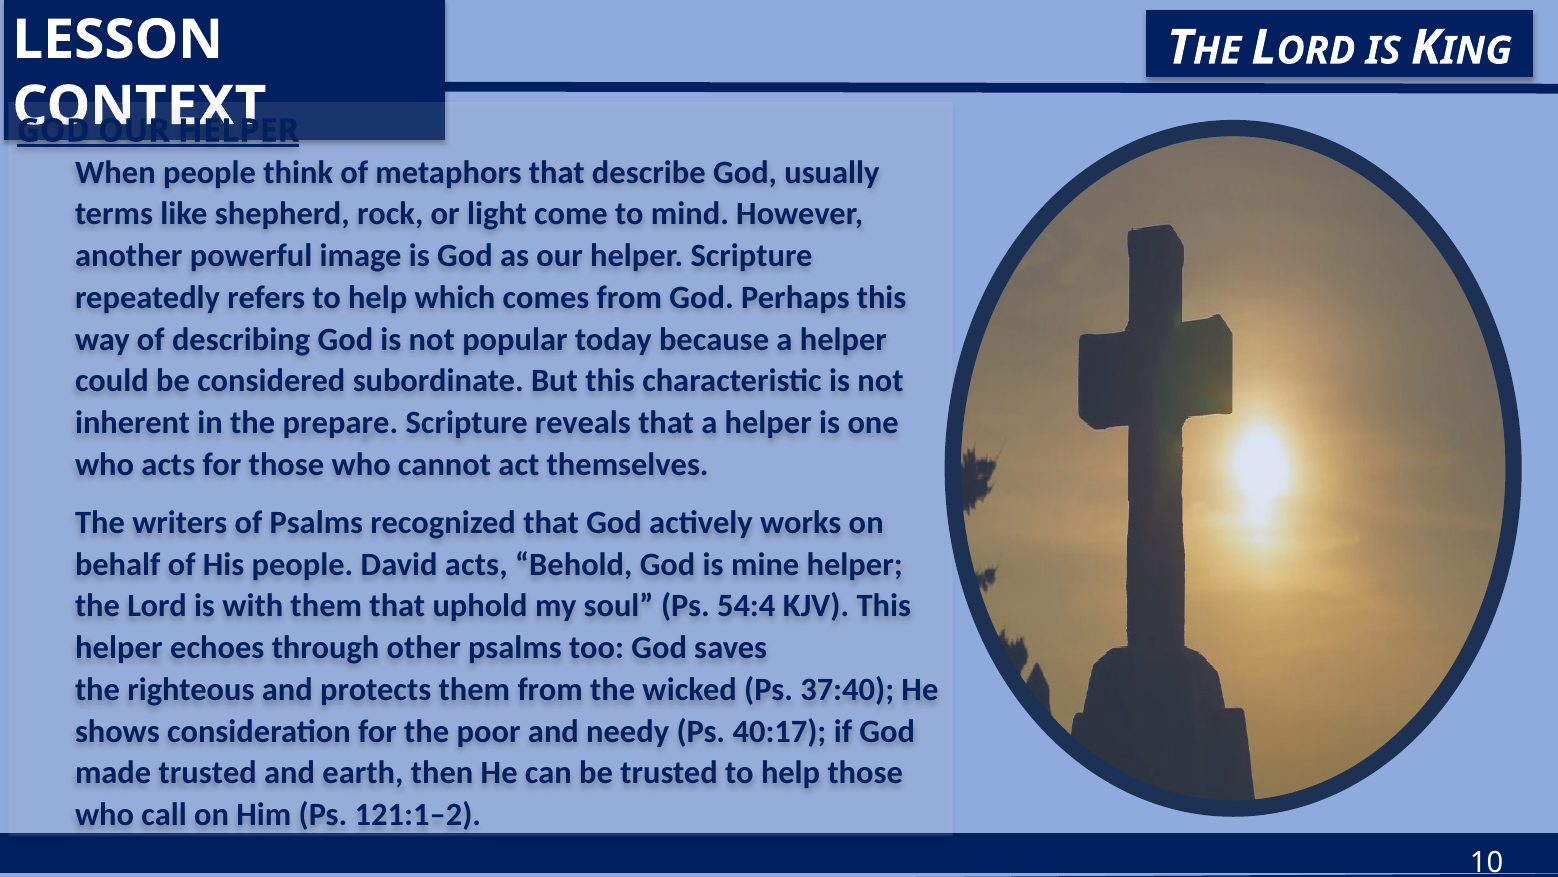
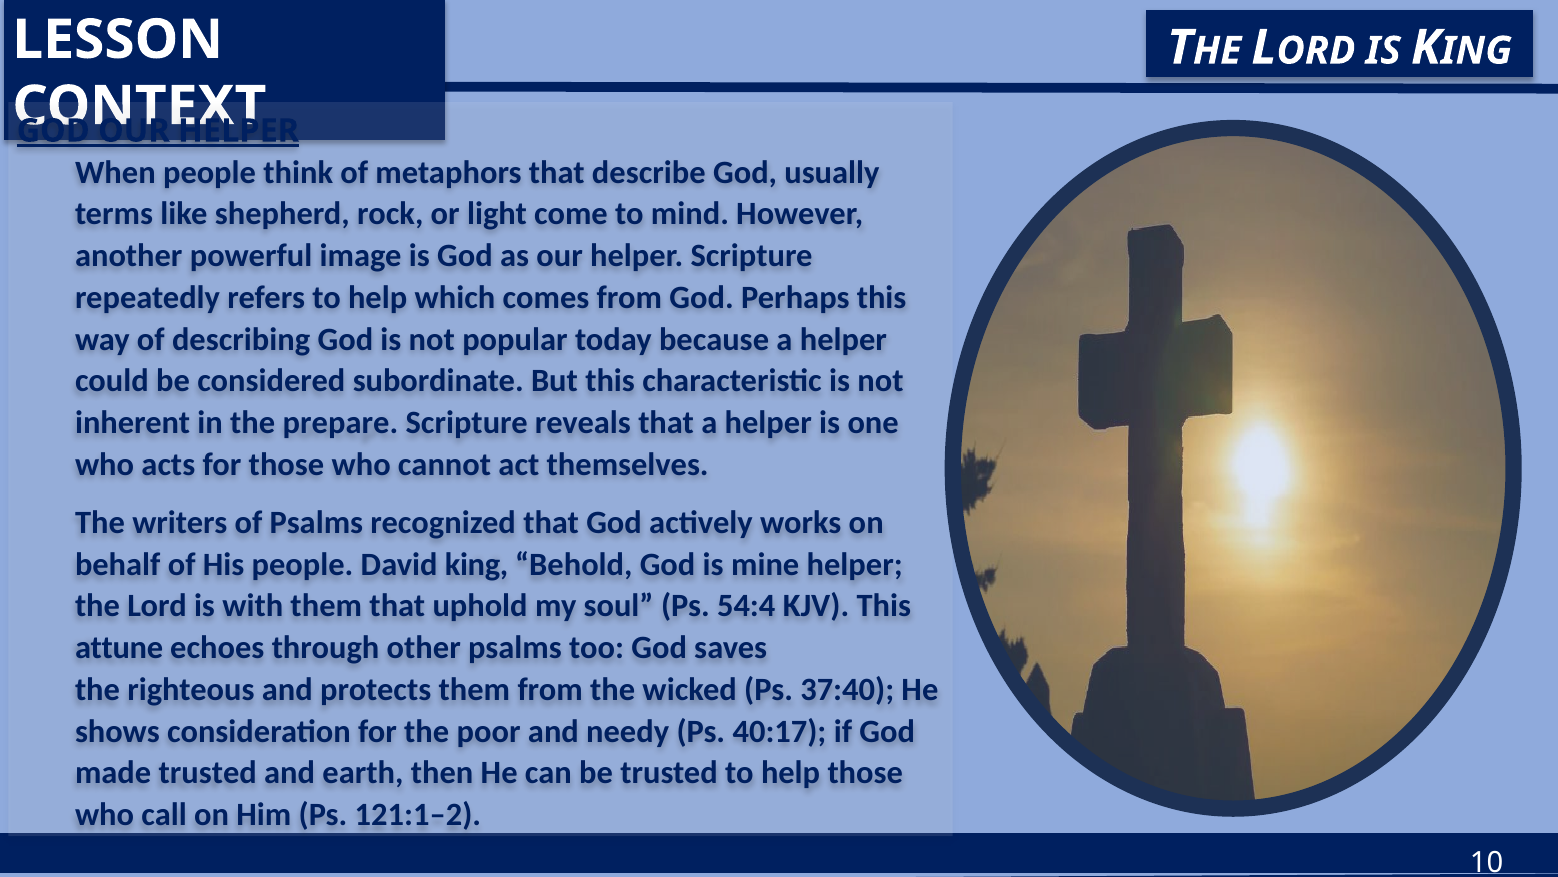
David acts: acts -> king
helper at (119, 647): helper -> attune
